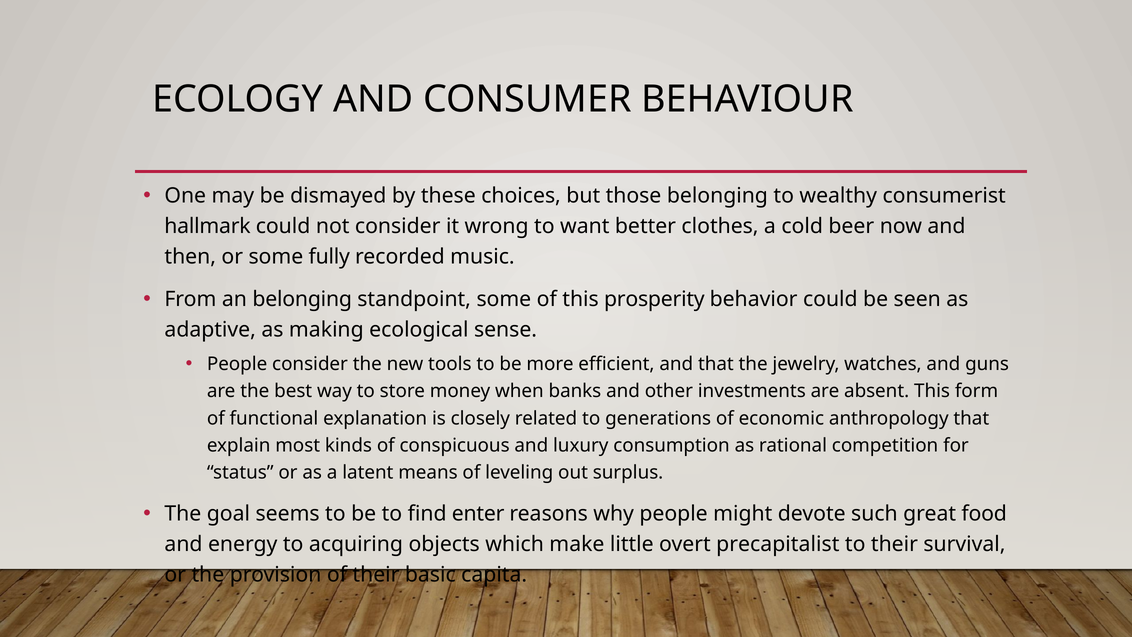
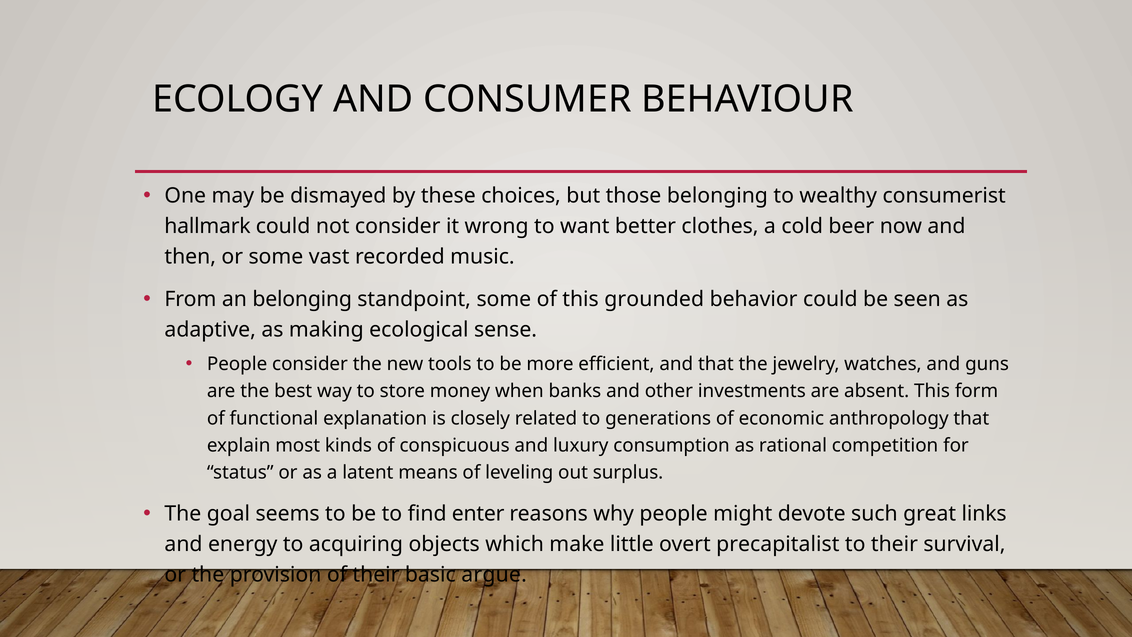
fully: fully -> vast
prosperity: prosperity -> grounded
food: food -> links
capita: capita -> argue
